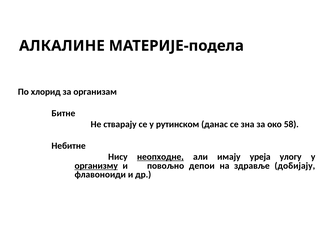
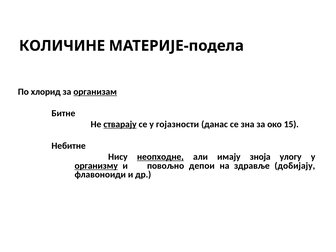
АЛКАЛИНЕ: АЛКАЛИНЕ -> КОЛИЧИНЕ
организам underline: none -> present
стварају underline: none -> present
рутинском: рутинском -> гојазности
58: 58 -> 15
уреја: уреја -> зноја
